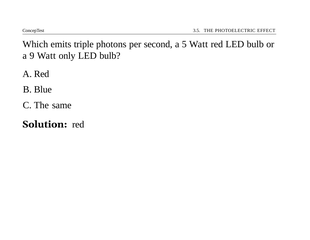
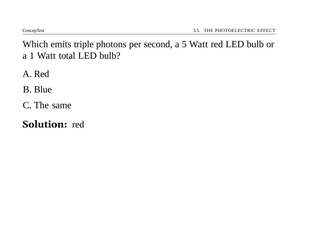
9: 9 -> 1
only: only -> total
